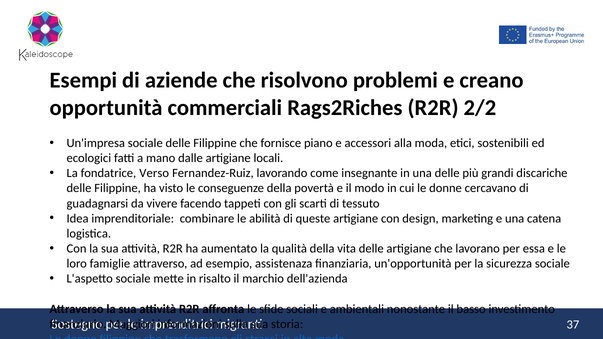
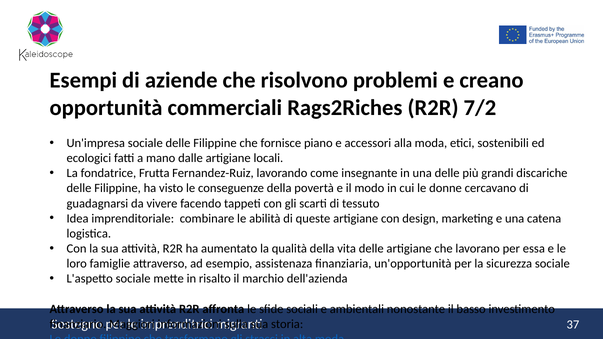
2/2: 2/2 -> 7/2
Verso: Verso -> Frutta
